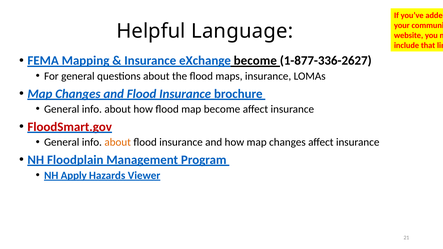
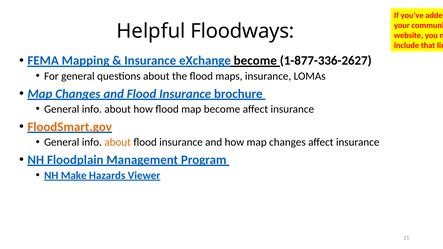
Language: Language -> Floodways
FloodSmart.gov colour: red -> orange
Apply: Apply -> Make
